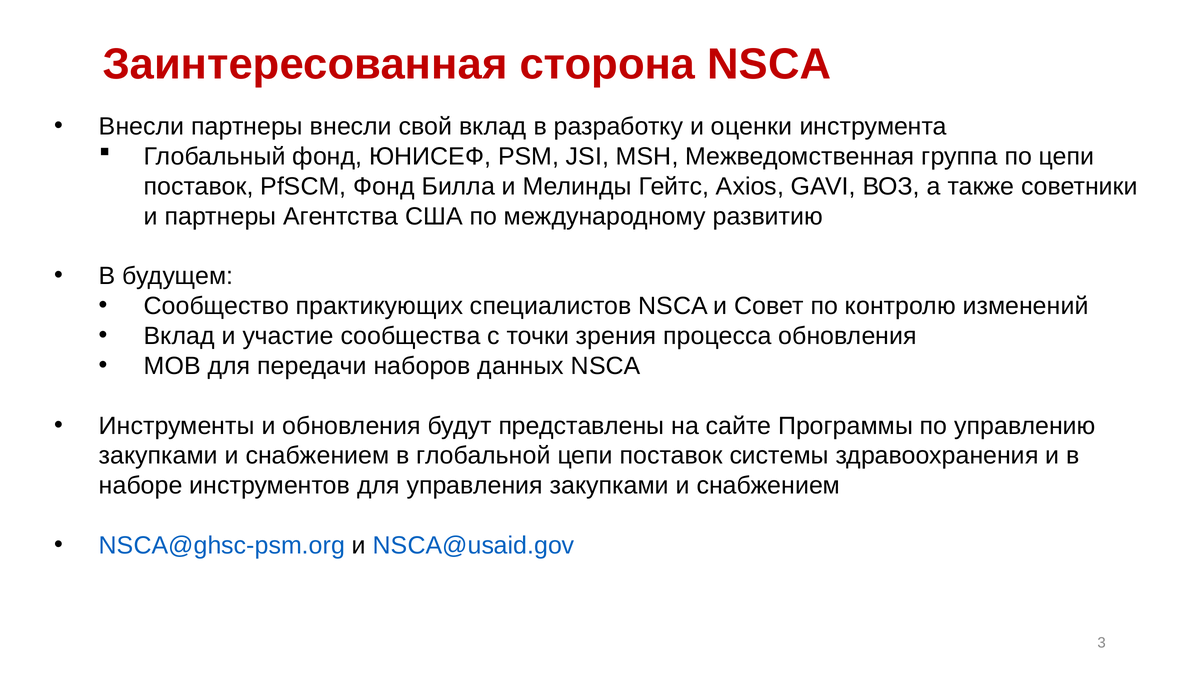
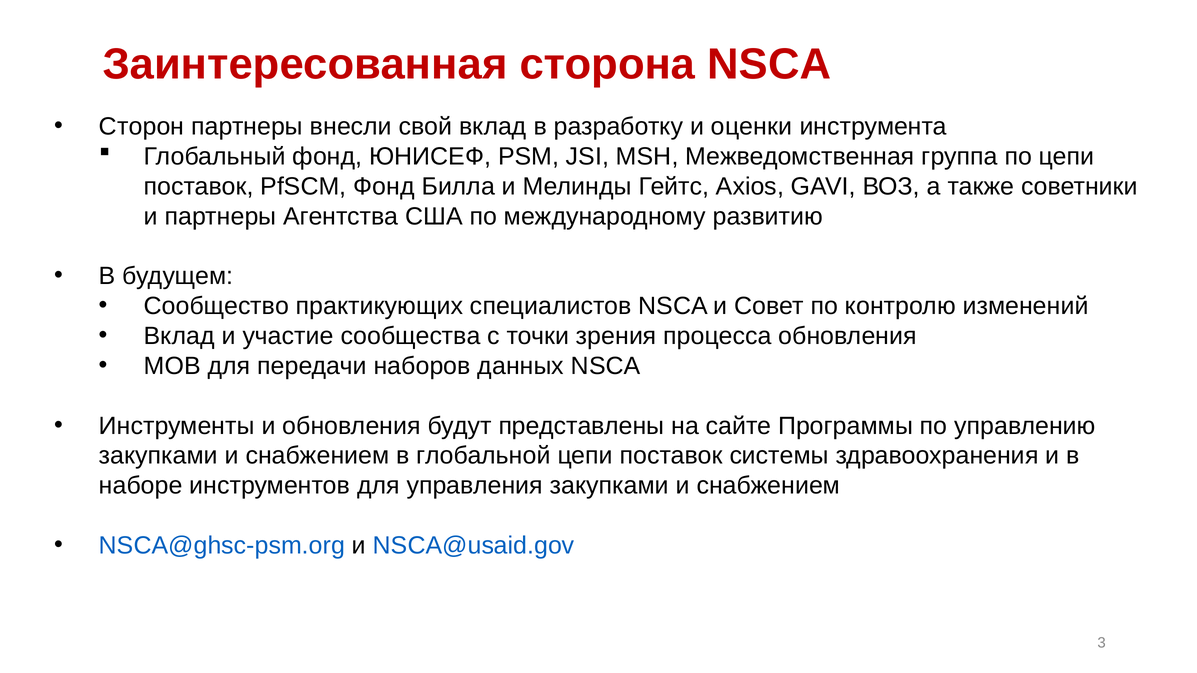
Внесли at (142, 127): Внесли -> Сторон
